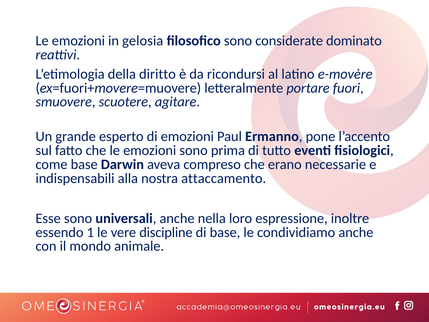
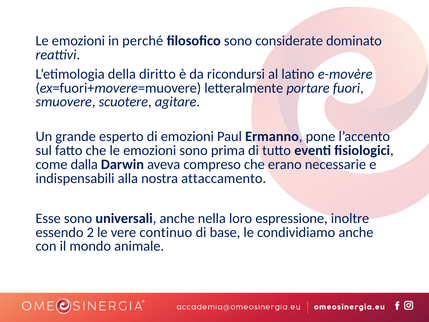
gelosia: gelosia -> perché
come base: base -> dalla
1: 1 -> 2
discipline: discipline -> continuo
